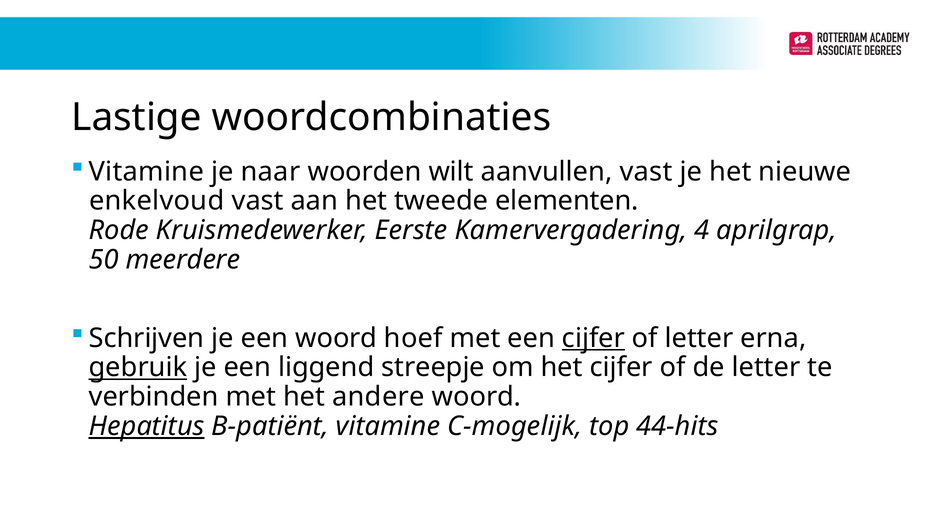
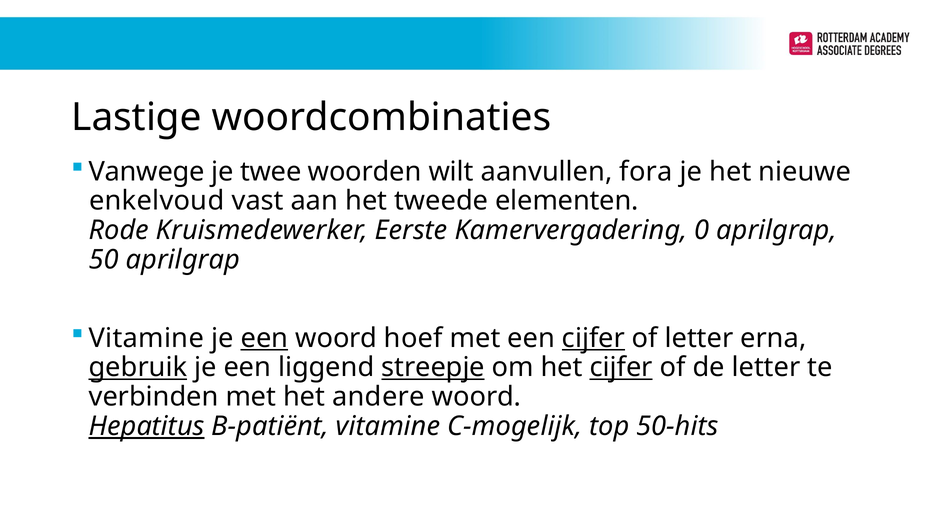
Vitamine at (146, 172): Vitamine -> Vanwege
naar: naar -> twee
aanvullen vast: vast -> fora
4: 4 -> 0
50 meerdere: meerdere -> aprilgrap
Schrijven at (147, 338): Schrijven -> Vitamine
een at (264, 338) underline: none -> present
streepje underline: none -> present
cijfer at (621, 368) underline: none -> present
44-hits: 44-hits -> 50-hits
